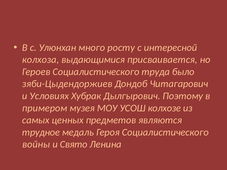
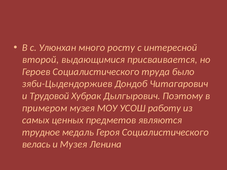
колхоза: колхоза -> второй
Условиях: Условиях -> Трудовой
колхозе: колхозе -> работу
войны: войны -> велась
и Свято: Свято -> Музея
